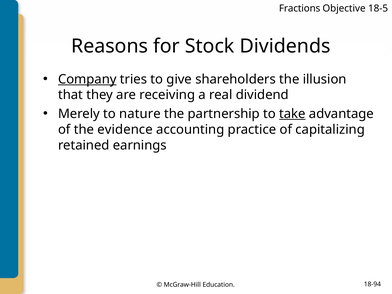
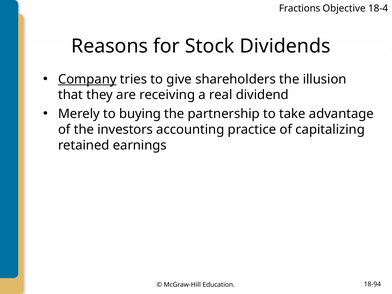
18-5: 18-5 -> 18-4
nature: nature -> buying
take underline: present -> none
evidence: evidence -> investors
